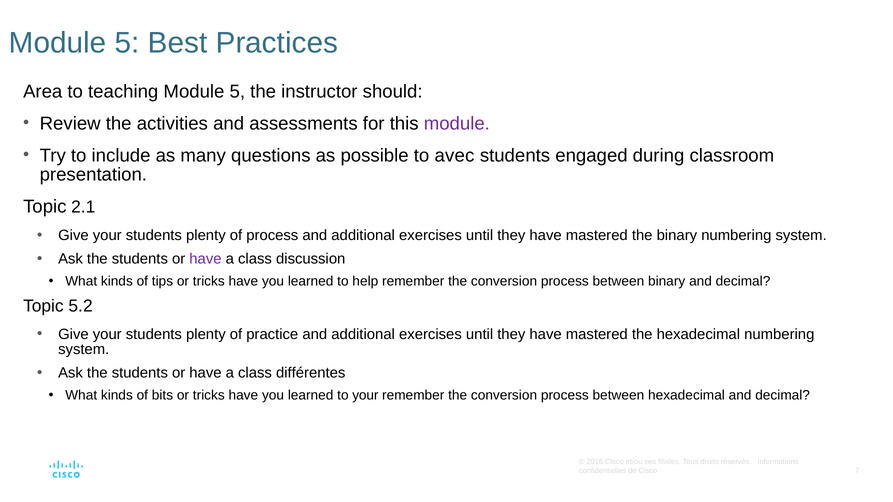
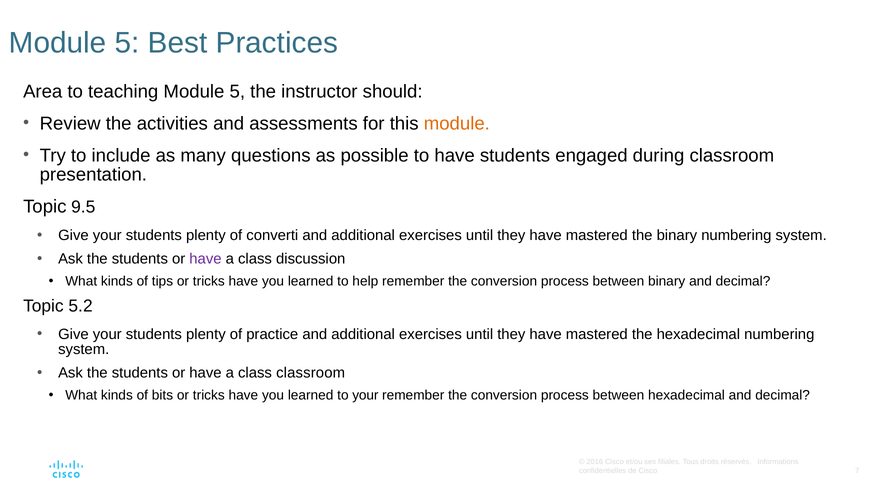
module at (457, 124) colour: purple -> orange
to avec: avec -> have
2.1: 2.1 -> 9.5
of process: process -> converti
class différentes: différentes -> classroom
